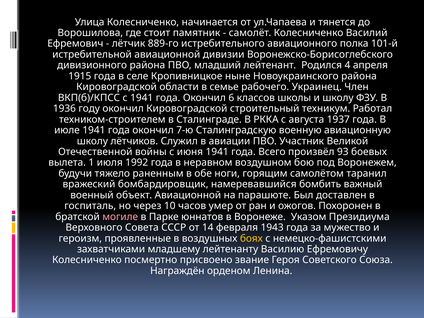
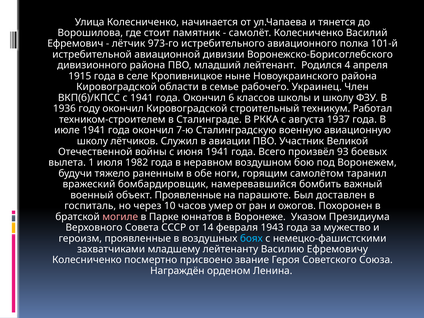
889-го: 889-го -> 973-го
1992: 1992 -> 1982
объект Авиационной: Авиационной -> Проявленные
боях colour: yellow -> light blue
